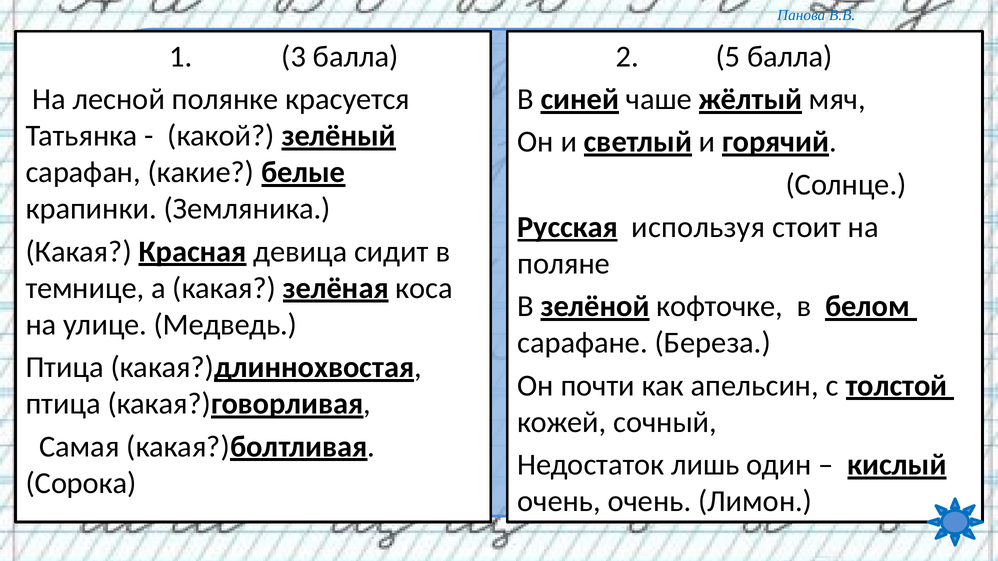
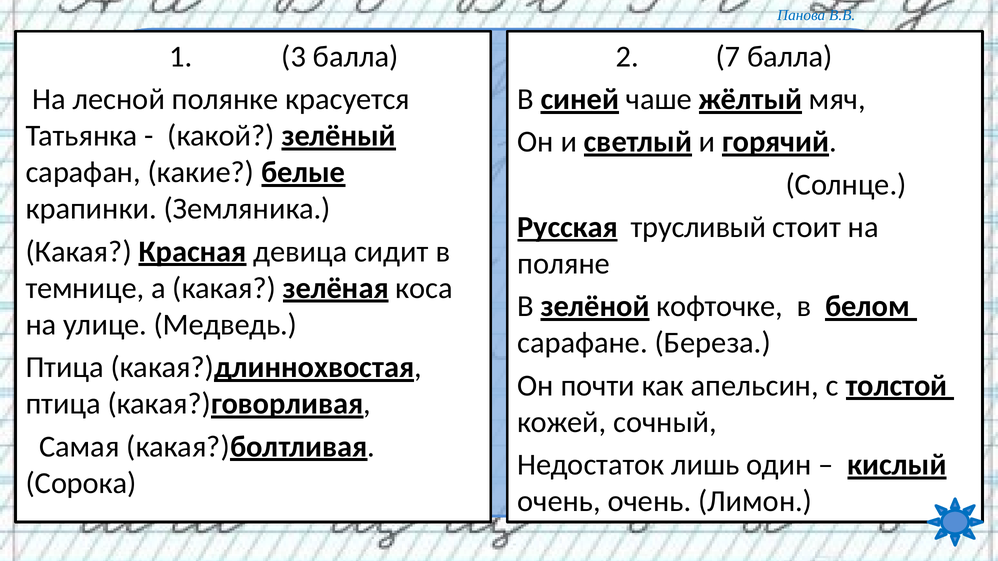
5: 5 -> 7
используя: используя -> трусливый
